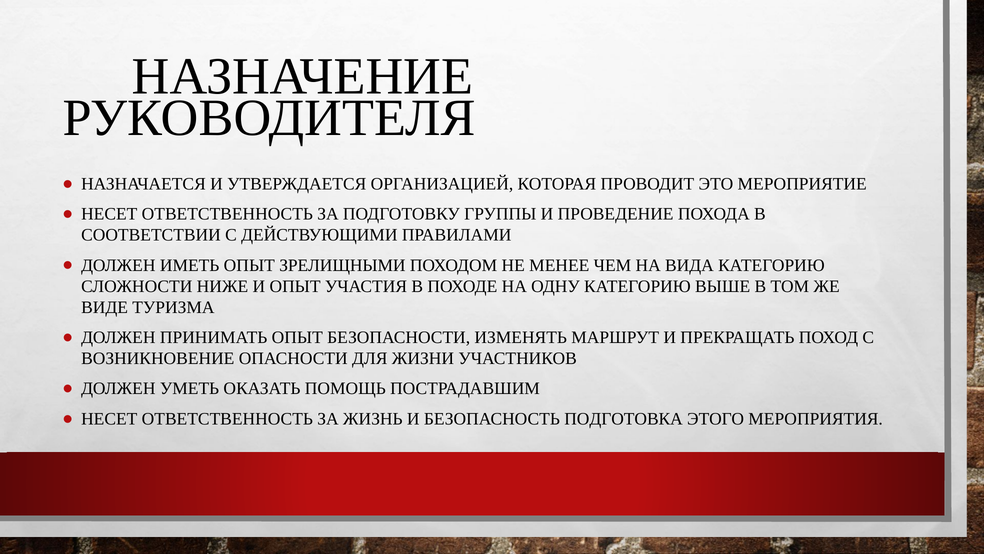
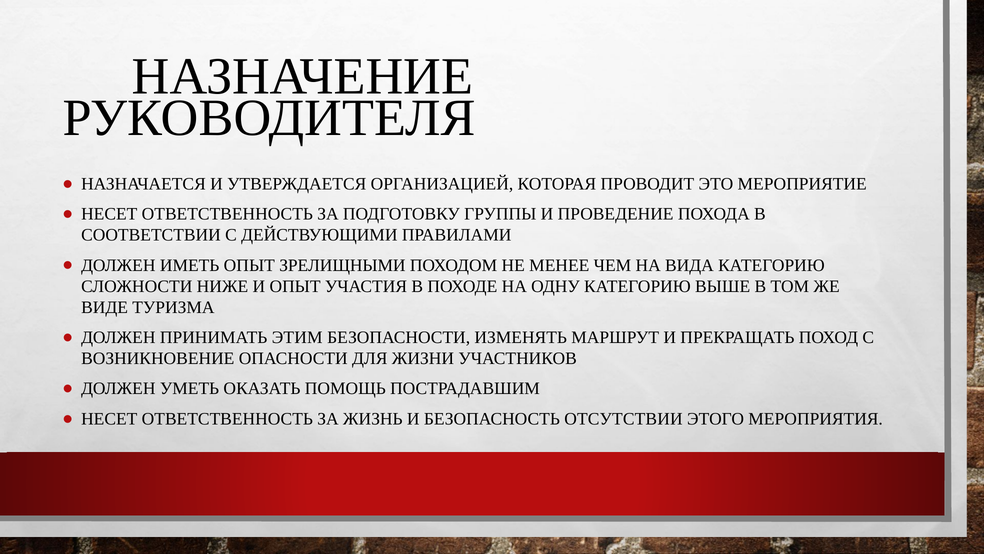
ПРИНИМАТЬ ОПЫТ: ОПЫТ -> ЭТИМ
ПОДГОТОВКА: ПОДГОТОВКА -> ОТСУТСТВИИ
